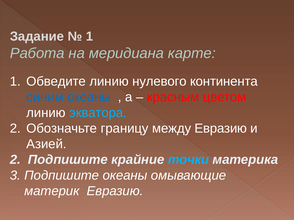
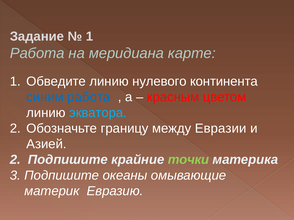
синим океаны: океаны -> работа
между Евразию: Евразию -> Евразии
точки colour: light blue -> light green
